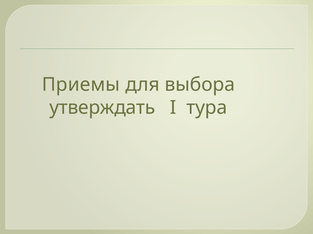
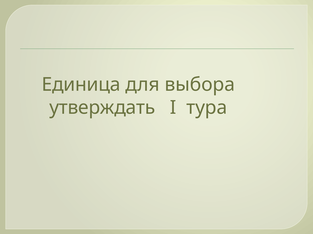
Приемы: Приемы -> Единица
